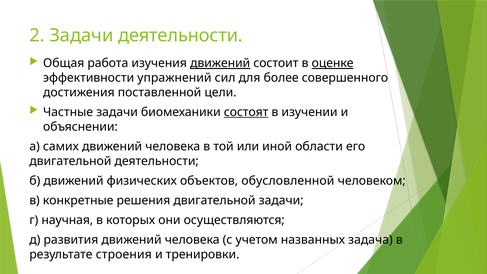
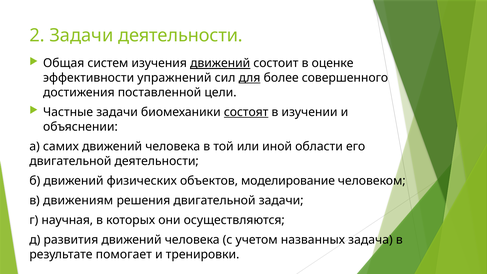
работа: работа -> систем
оценке underline: present -> none
для underline: none -> present
обусловленной: обусловленной -> моделирование
конкретные: конкретные -> движениям
строения: строения -> помогает
